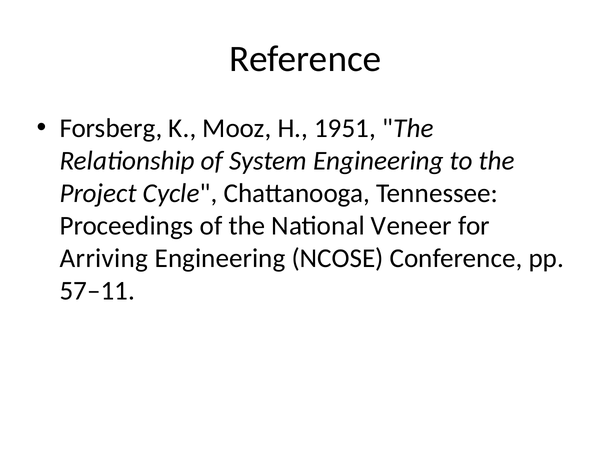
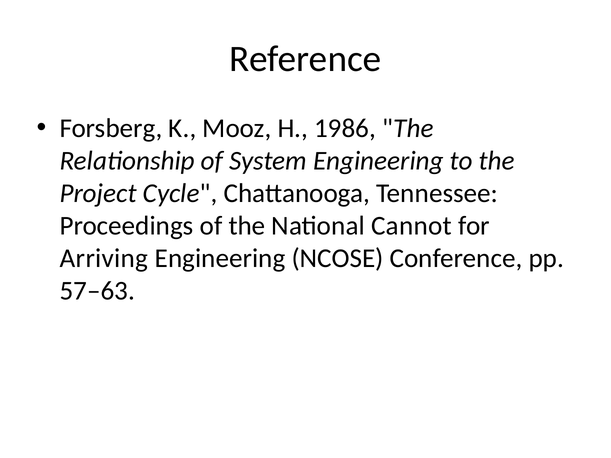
1951: 1951 -> 1986
Veneer: Veneer -> Cannot
57–11: 57–11 -> 57–63
